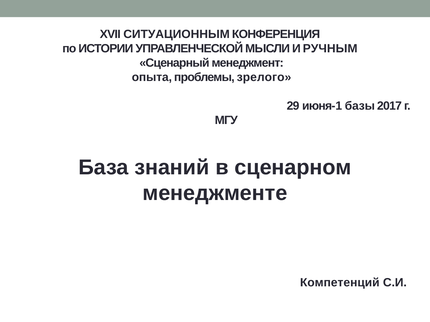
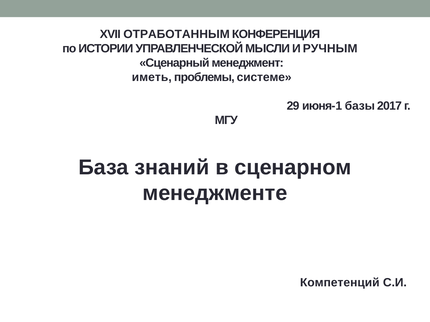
СИТУАЦИОННЫМ: СИТУАЦИОННЫМ -> ОТРАБОТАННЫМ
опыта: опыта -> иметь
зрелого: зрелого -> системе
